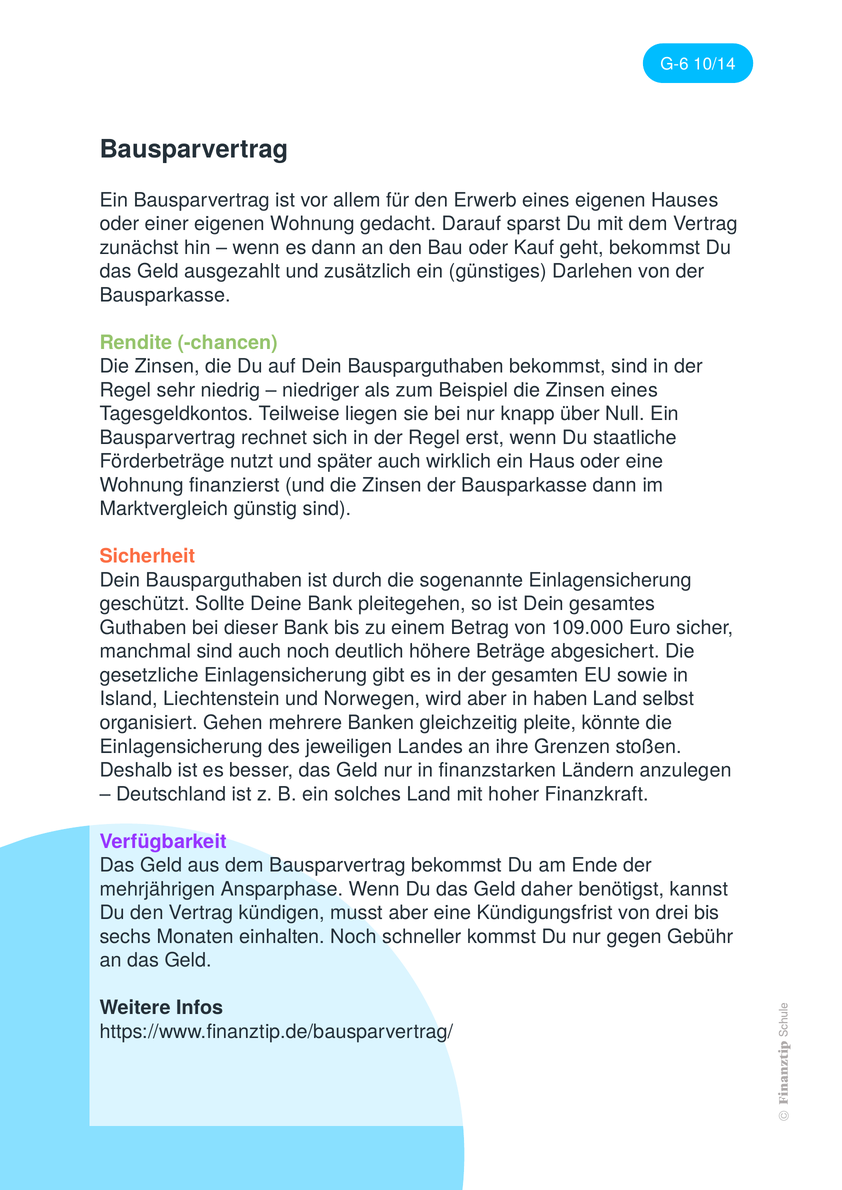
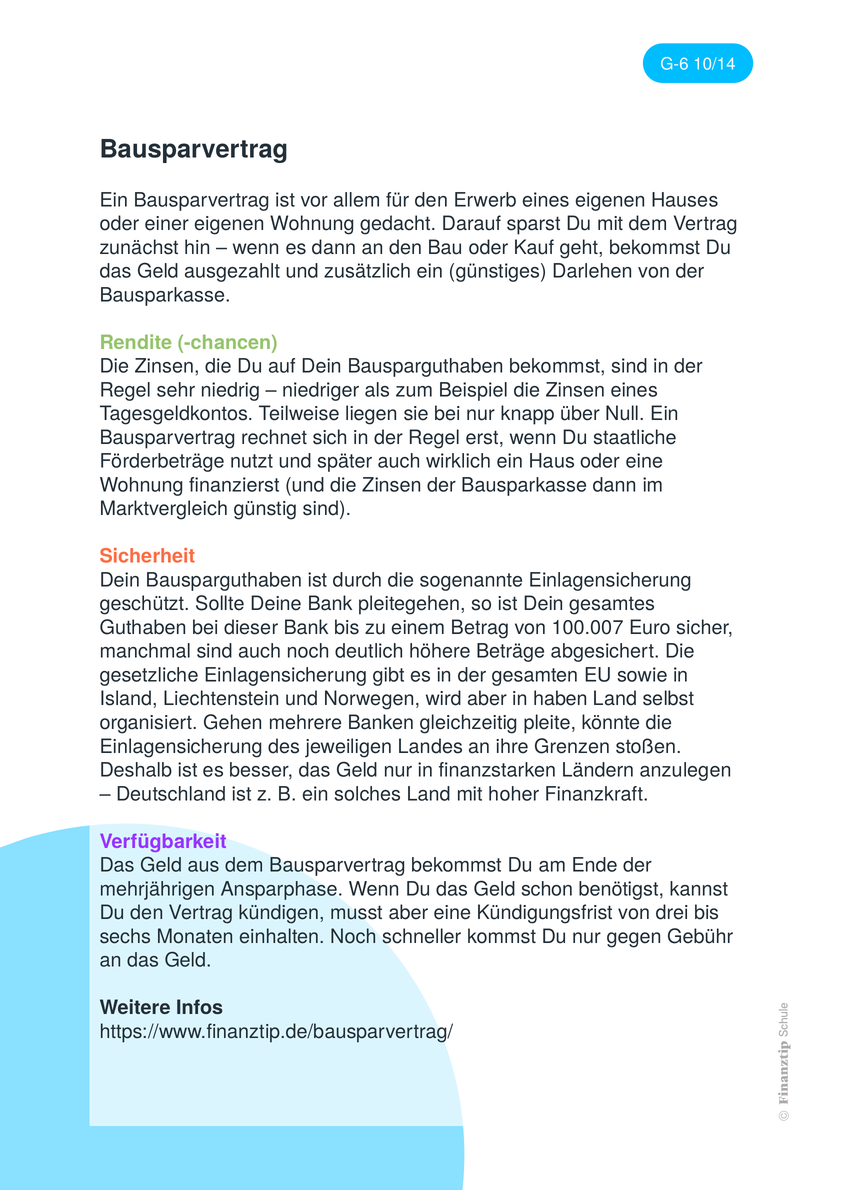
109.000: 109.000 -> 100.007
daher: daher -> schon
